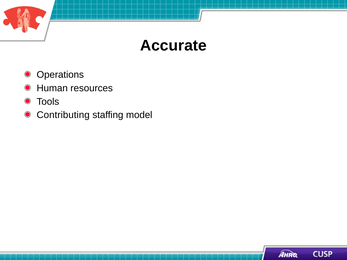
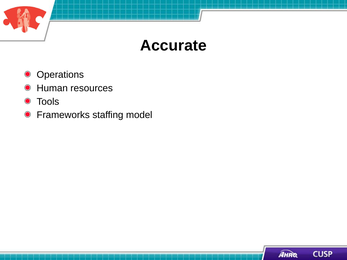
Contributing: Contributing -> Frameworks
